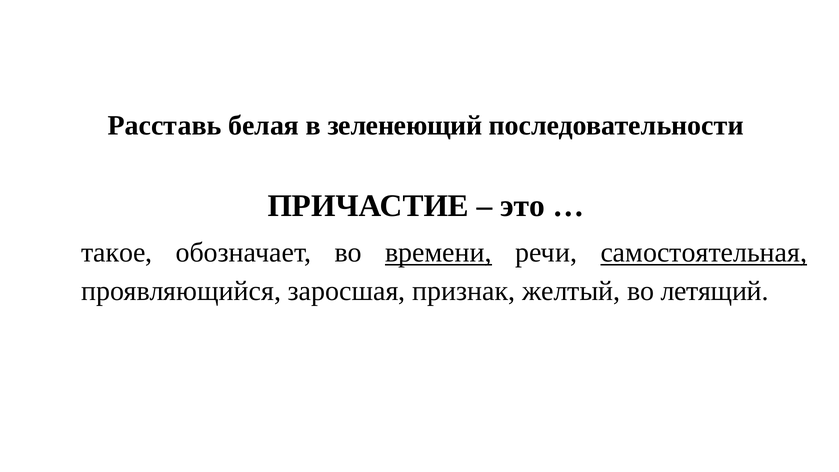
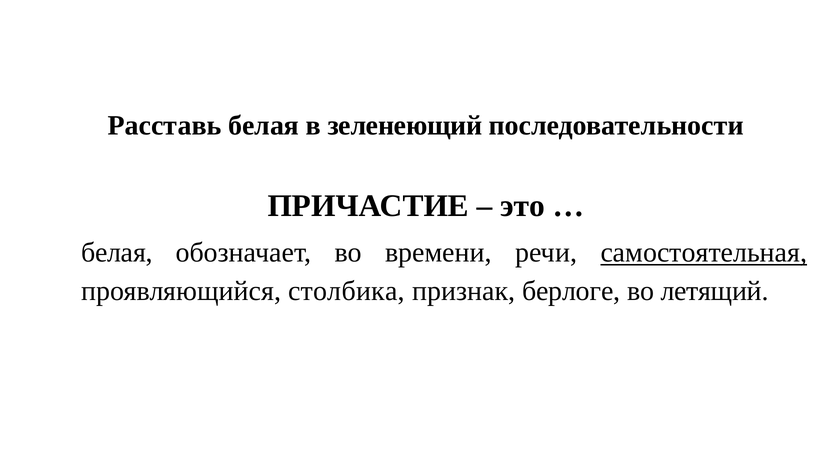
такое at (117, 253): такое -> белая
времени underline: present -> none
заросшая: заросшая -> столбика
желтый: желтый -> берлоге
